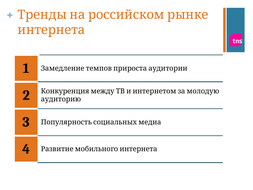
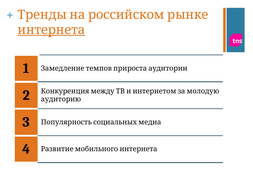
интернета underline: none -> present
